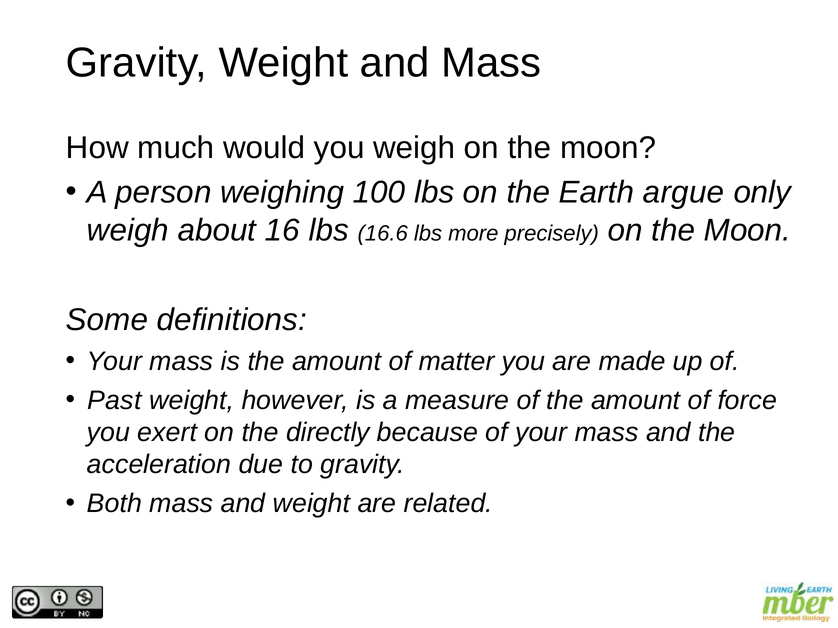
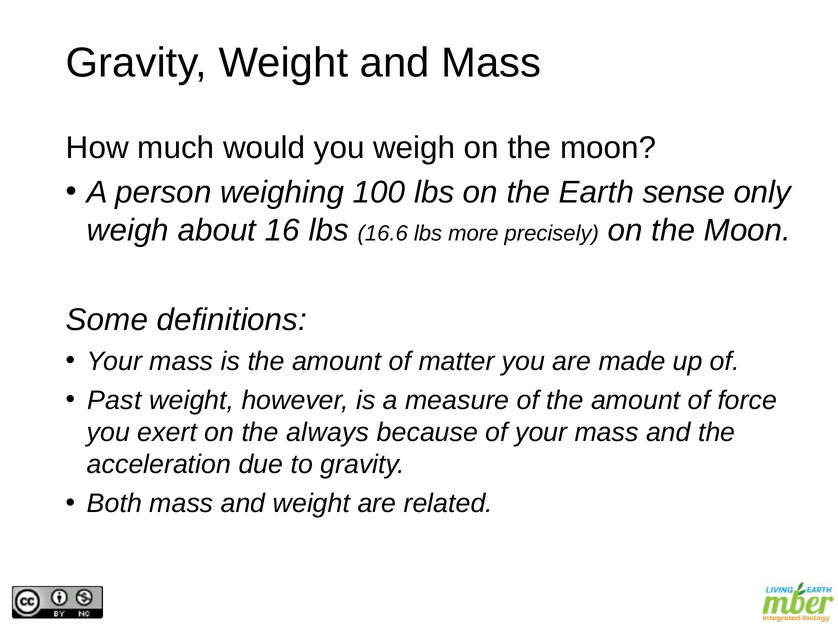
argue: argue -> sense
directly: directly -> always
